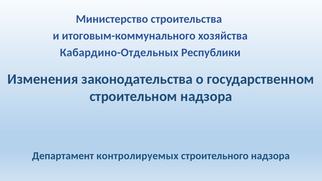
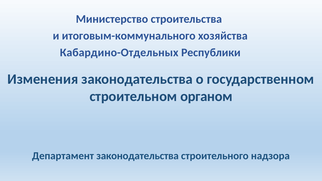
строительном надзора: надзора -> органом
Департамент контролируемых: контролируемых -> законодательства
